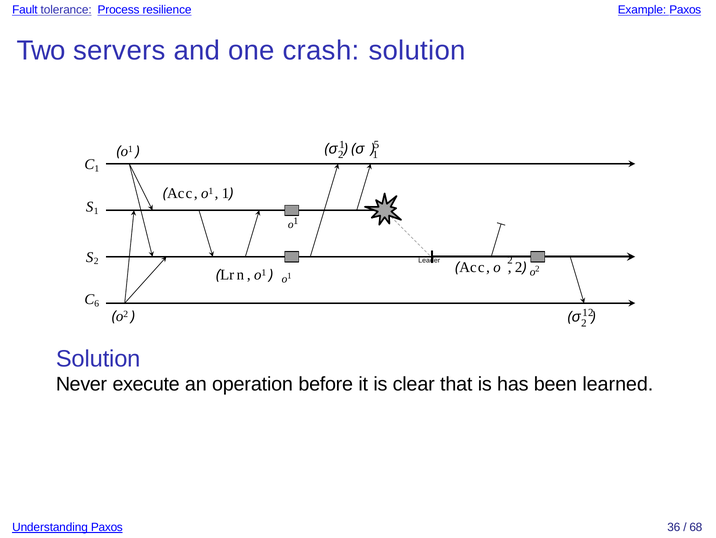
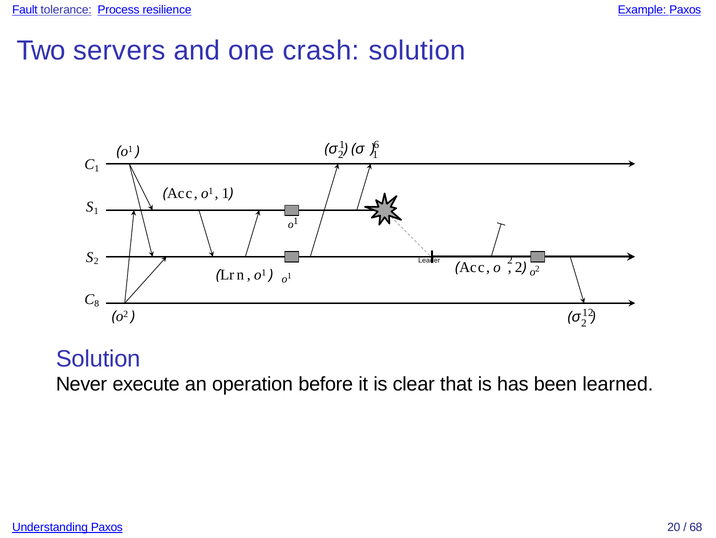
5: 5 -> 6
6: 6 -> 8
36: 36 -> 20
